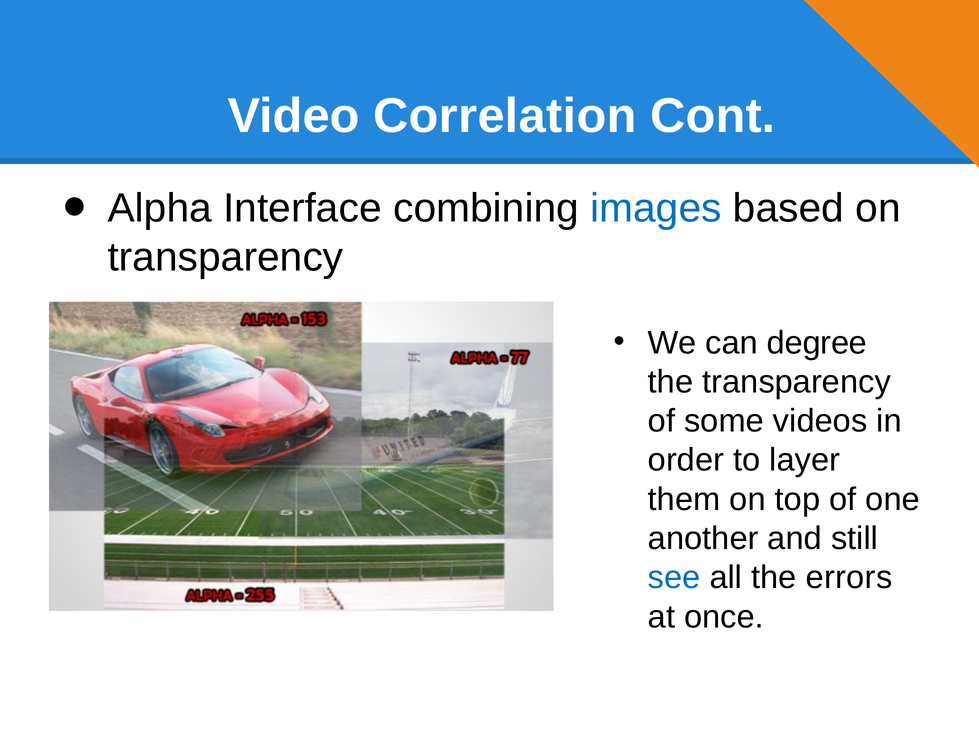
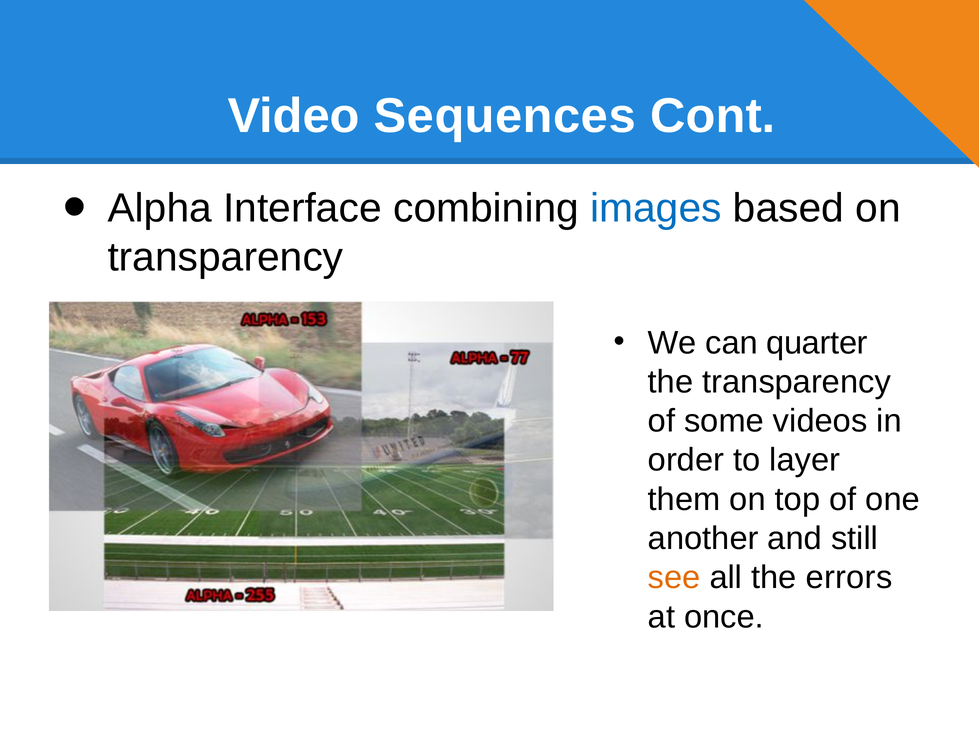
Correlation: Correlation -> Sequences
degree: degree -> quarter
see colour: blue -> orange
